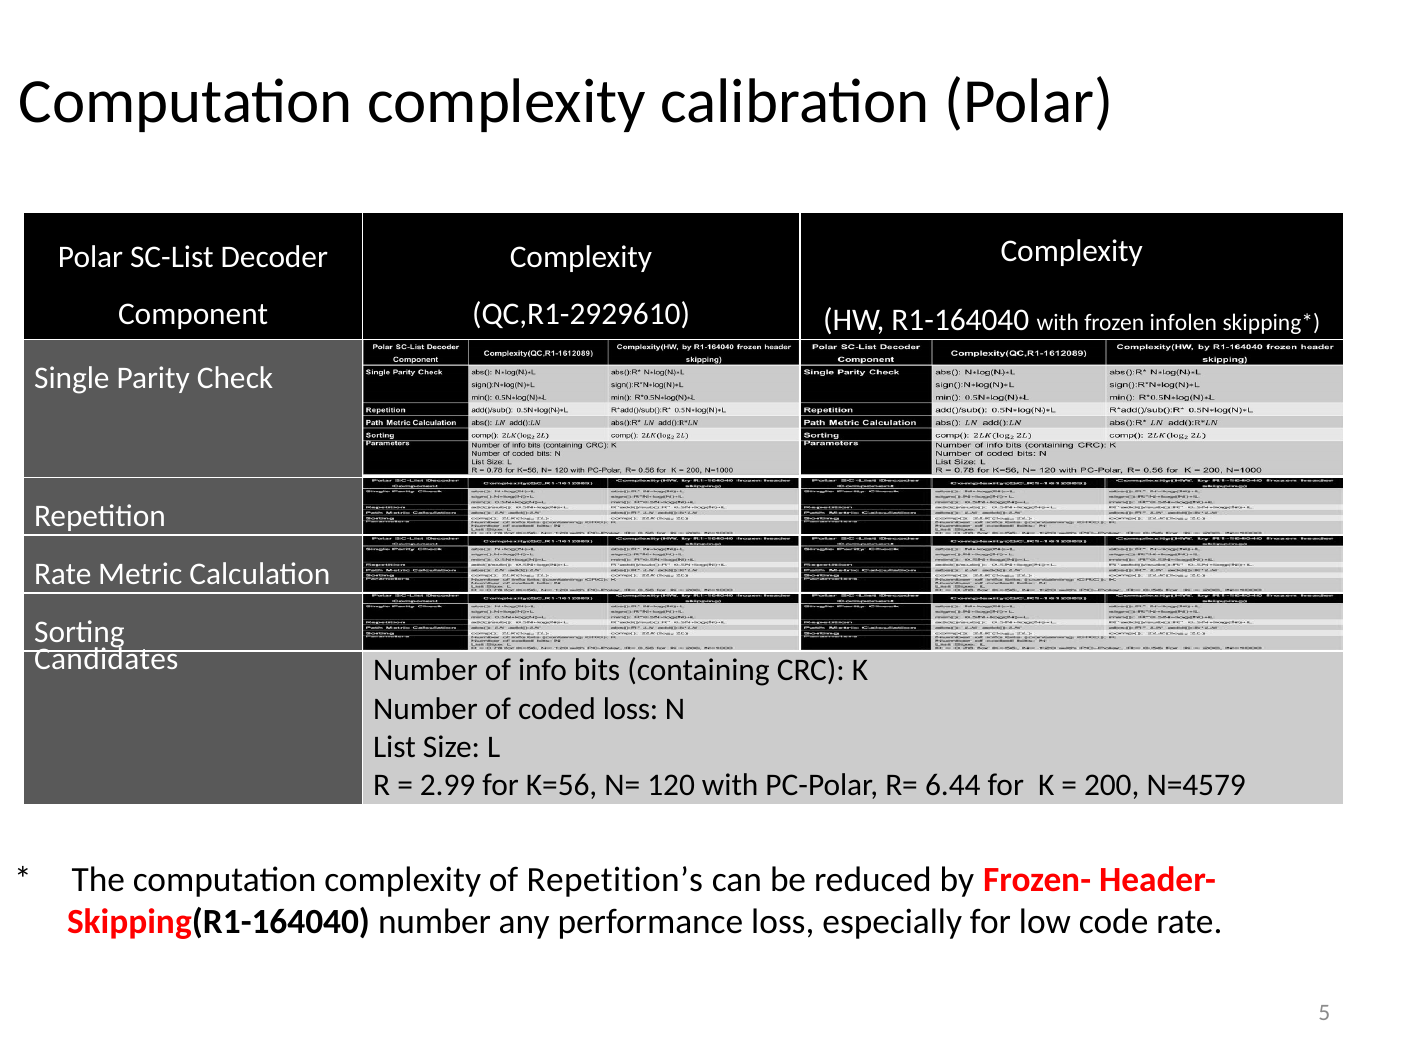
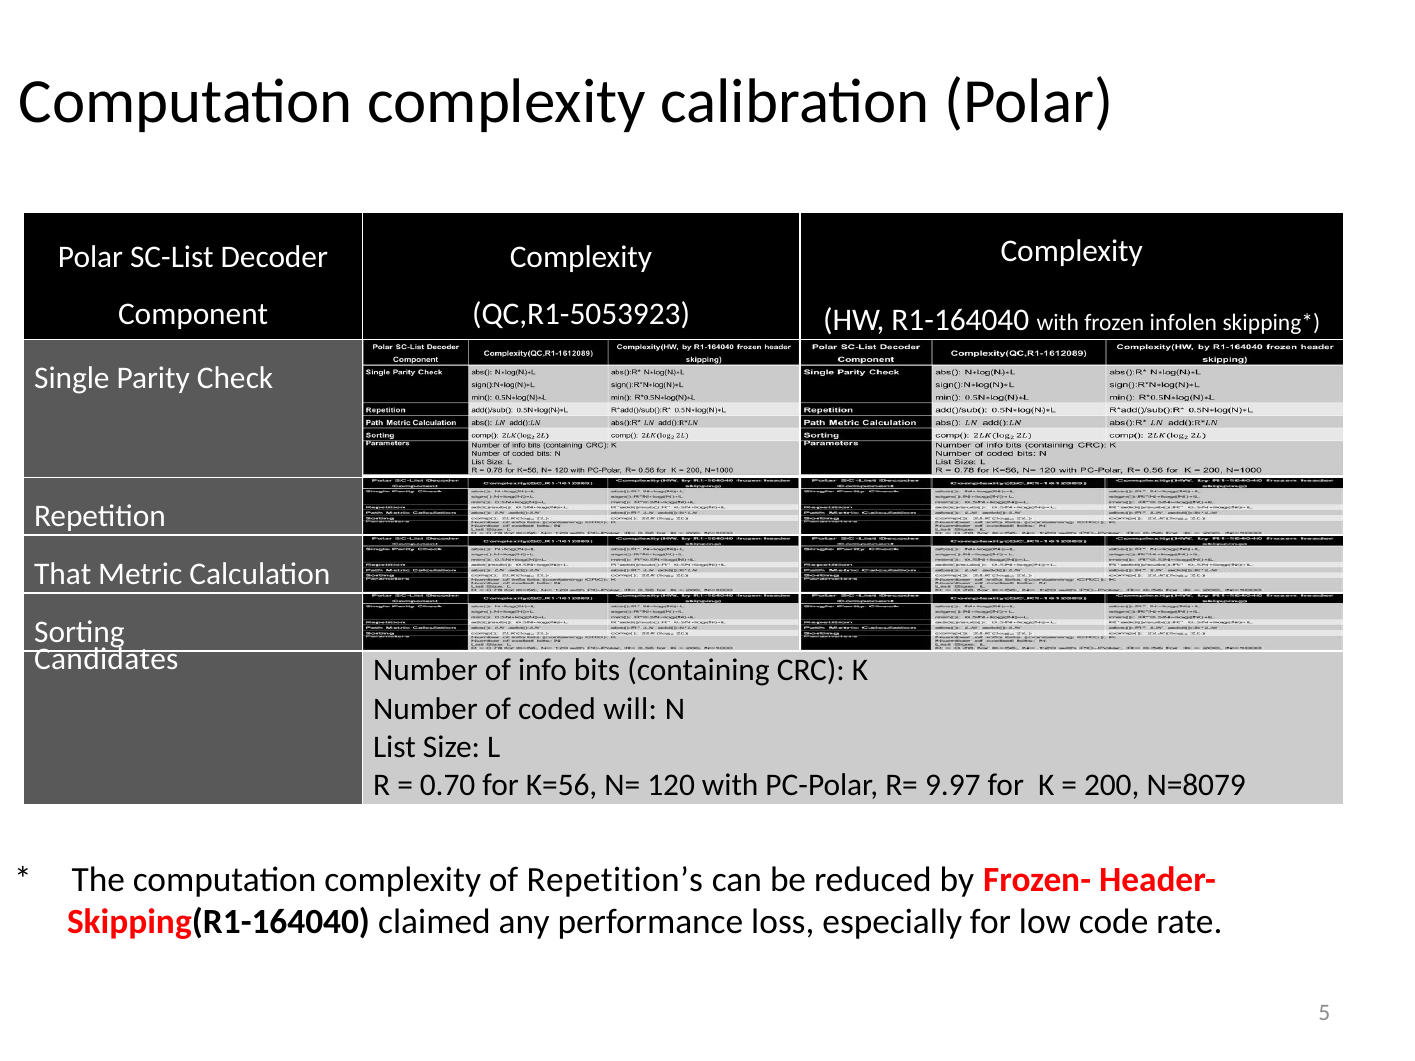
QC,R1-2929610: QC,R1-2929610 -> QC,R1-5053923
Rate at (63, 574): Rate -> That
coded loss: loss -> will
2.99: 2.99 -> 0.70
6.44: 6.44 -> 9.97
N=4579: N=4579 -> N=8079
number at (434, 922): number -> claimed
